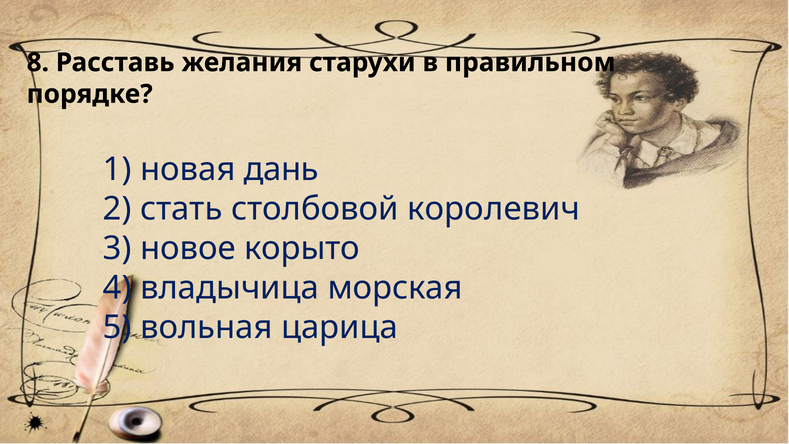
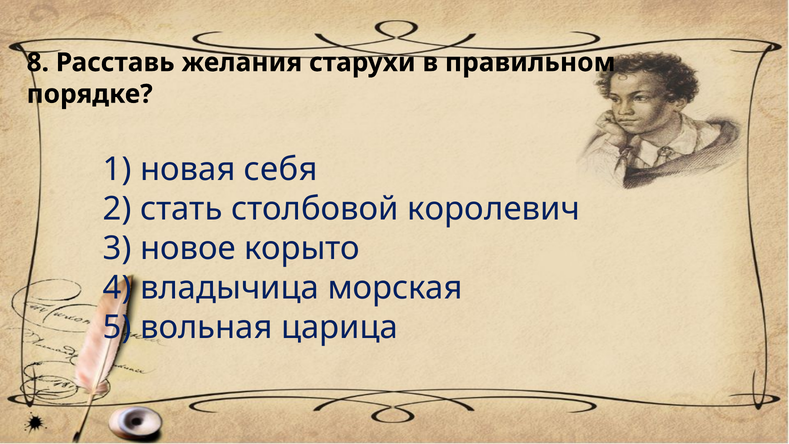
дань: дань -> себя
